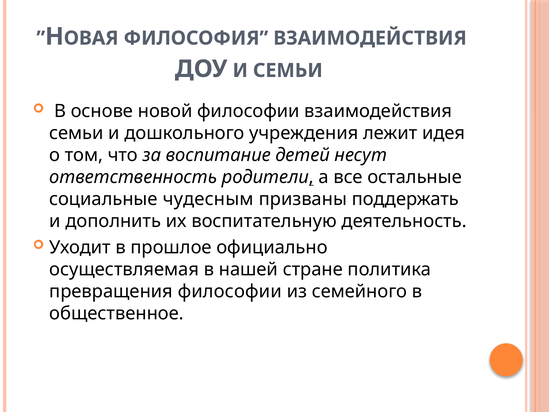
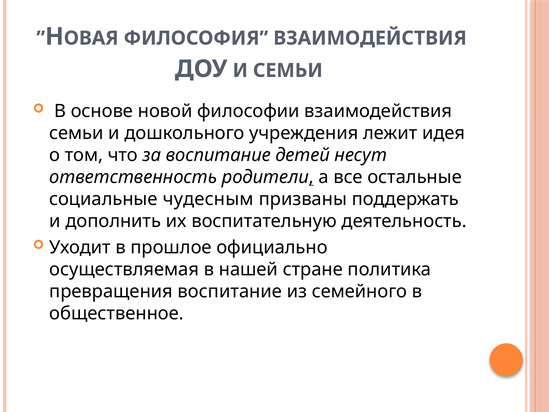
превращения философии: философии -> воспитание
